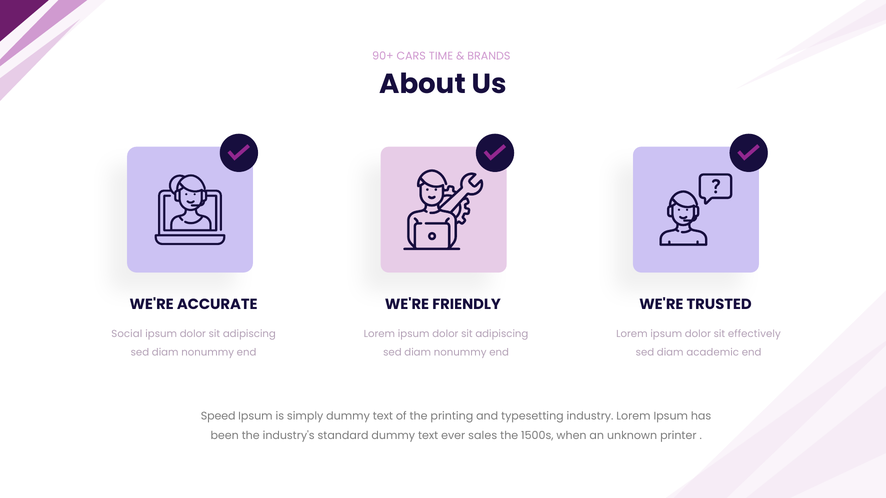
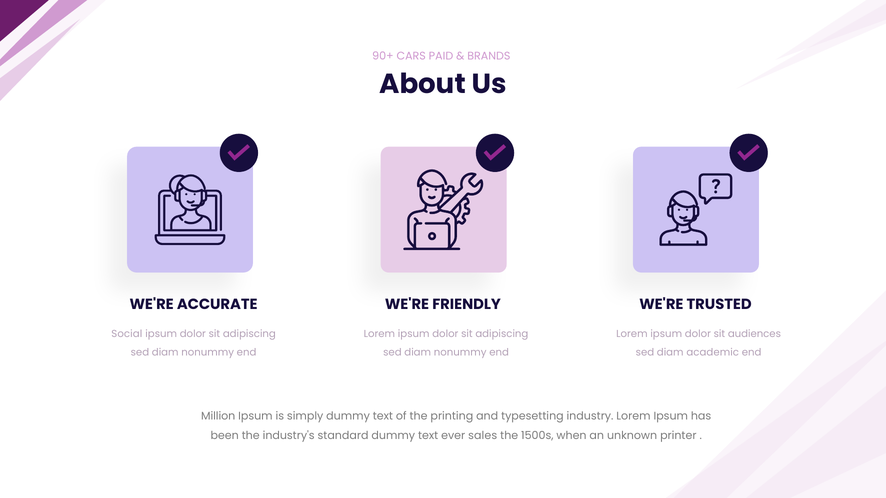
TIME: TIME -> PAID
effectively: effectively -> audiences
Speed: Speed -> Million
